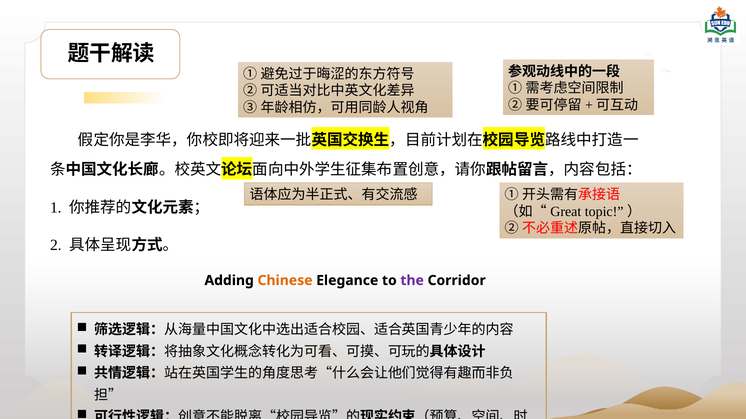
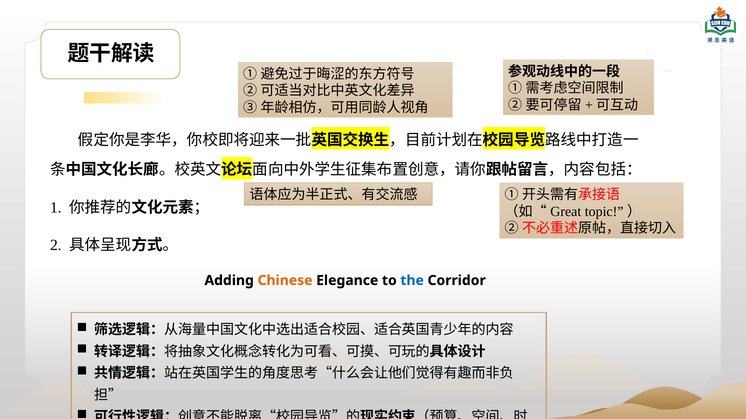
the colour: purple -> blue
